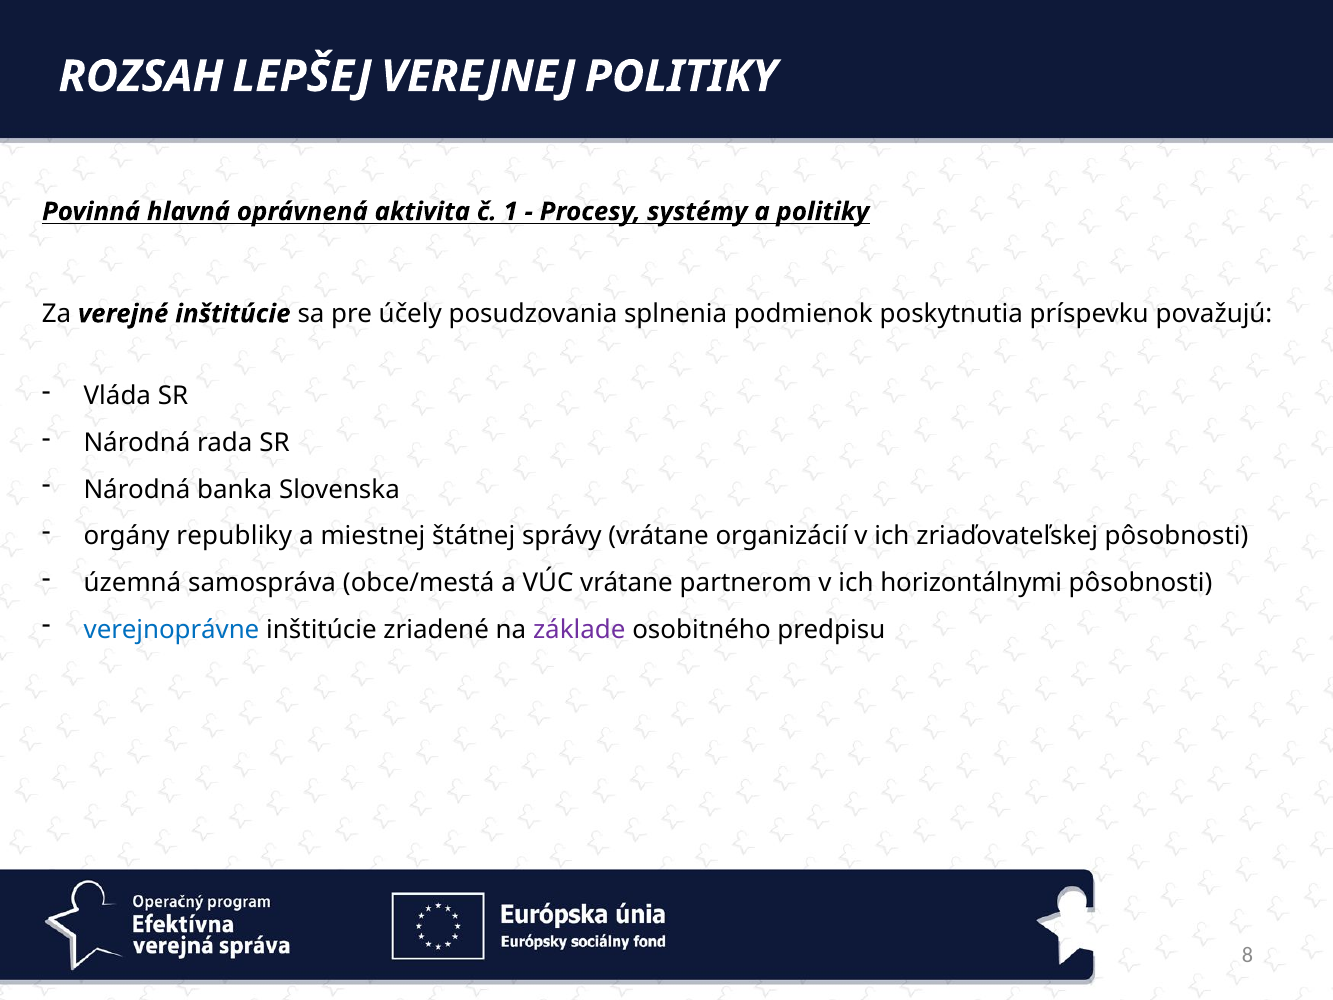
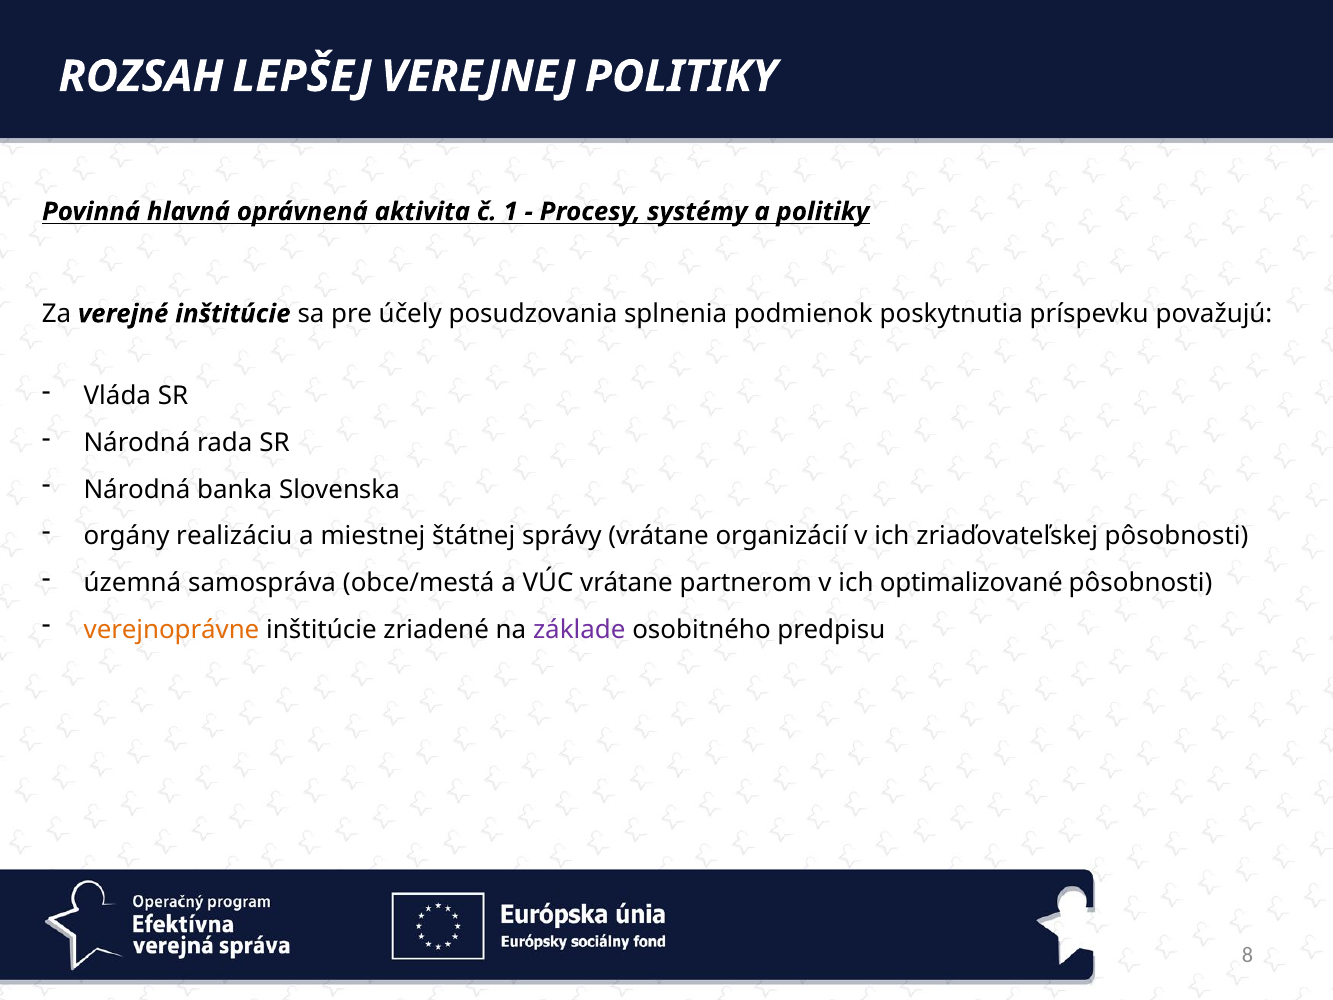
republiky: republiky -> realizáciu
horizontálnymi: horizontálnymi -> optimalizované
verejnoprávne colour: blue -> orange
